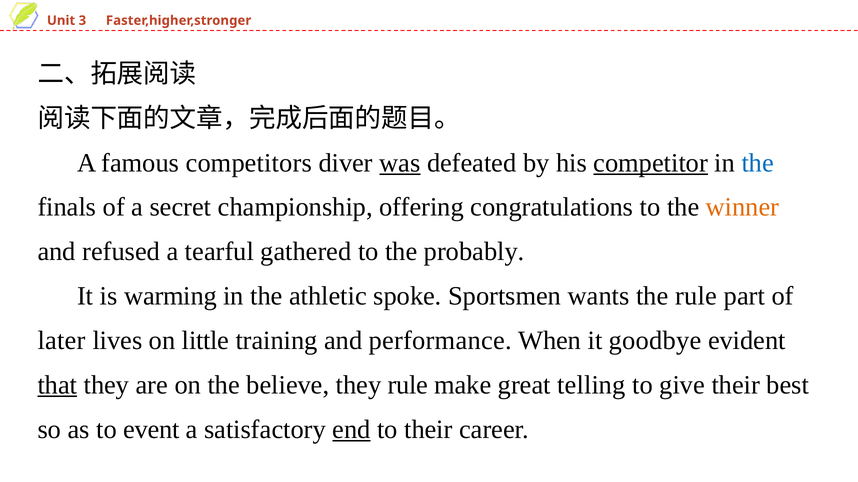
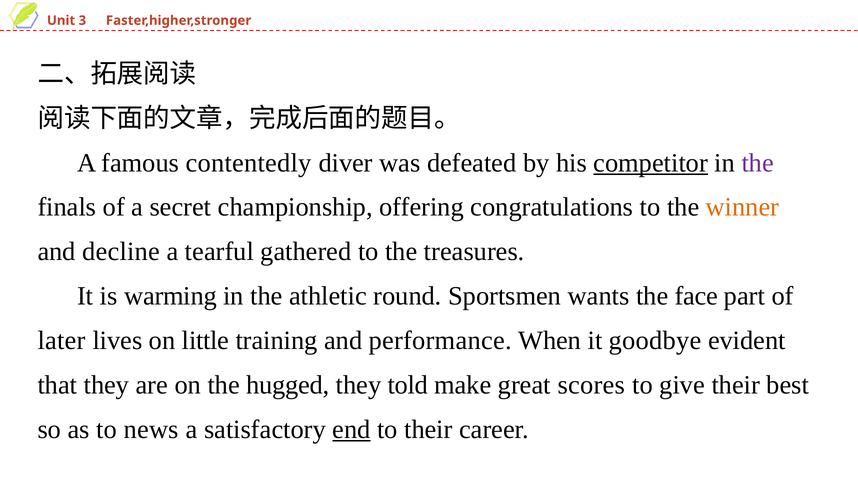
competitors: competitors -> contentedly
was underline: present -> none
the at (758, 163) colour: blue -> purple
refused: refused -> decline
probably: probably -> treasures
spoke: spoke -> round
the rule: rule -> face
that underline: present -> none
believe: believe -> hugged
they rule: rule -> told
telling: telling -> scores
event: event -> news
